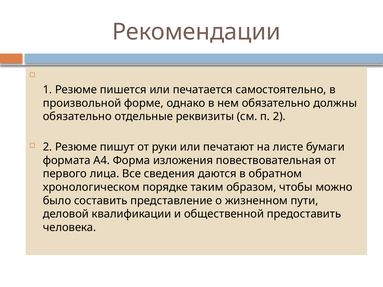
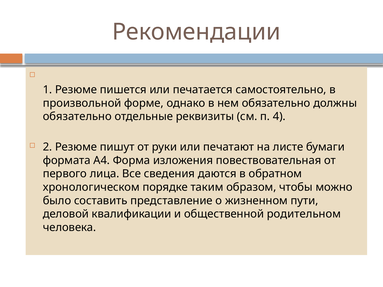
п 2: 2 -> 4
предоставить: предоставить -> родительном
